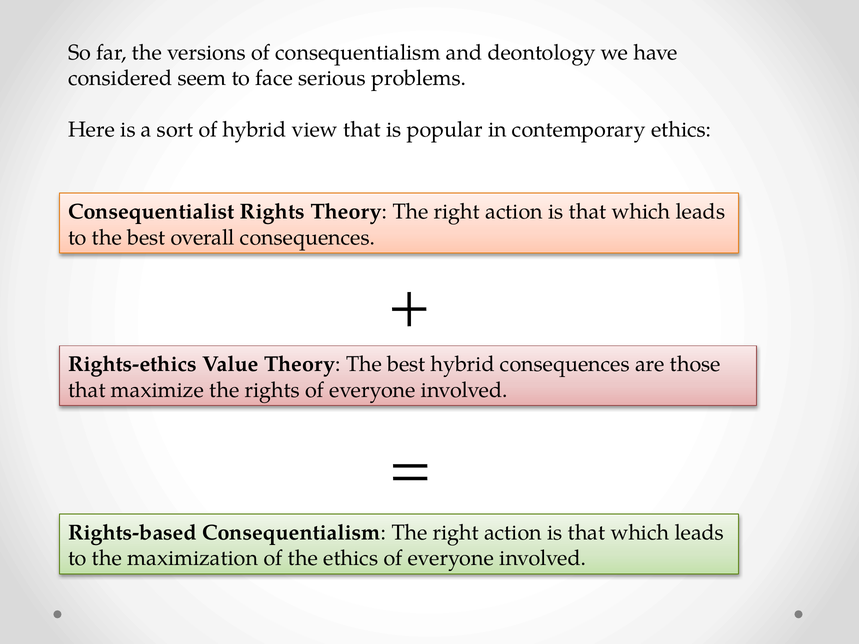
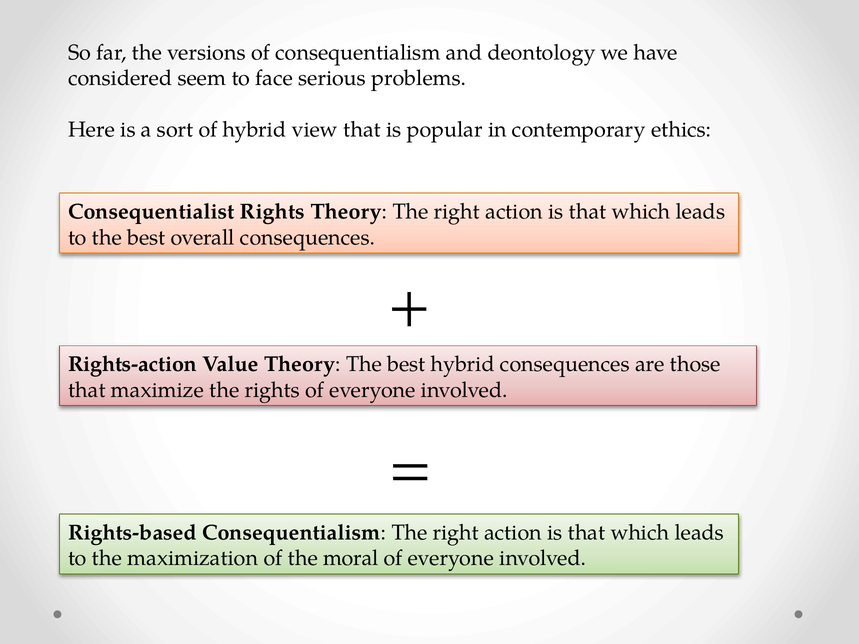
Rights-ethics: Rights-ethics -> Rights-action
the ethics: ethics -> moral
